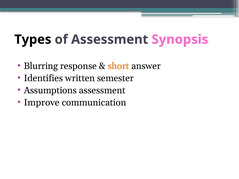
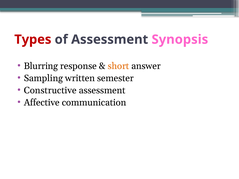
Types colour: black -> red
Identifies: Identifies -> Sampling
Assumptions: Assumptions -> Constructive
Improve: Improve -> Affective
